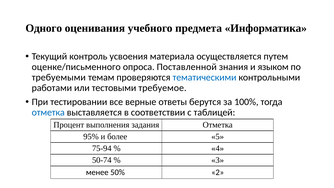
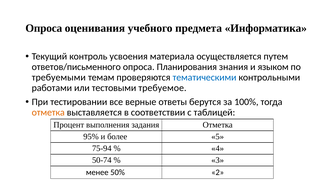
Одного at (44, 28): Одного -> Опроса
оценке/письменного: оценке/письменного -> ответов/письменного
Поставленной: Поставленной -> Планирования
отметка at (48, 112) colour: blue -> orange
